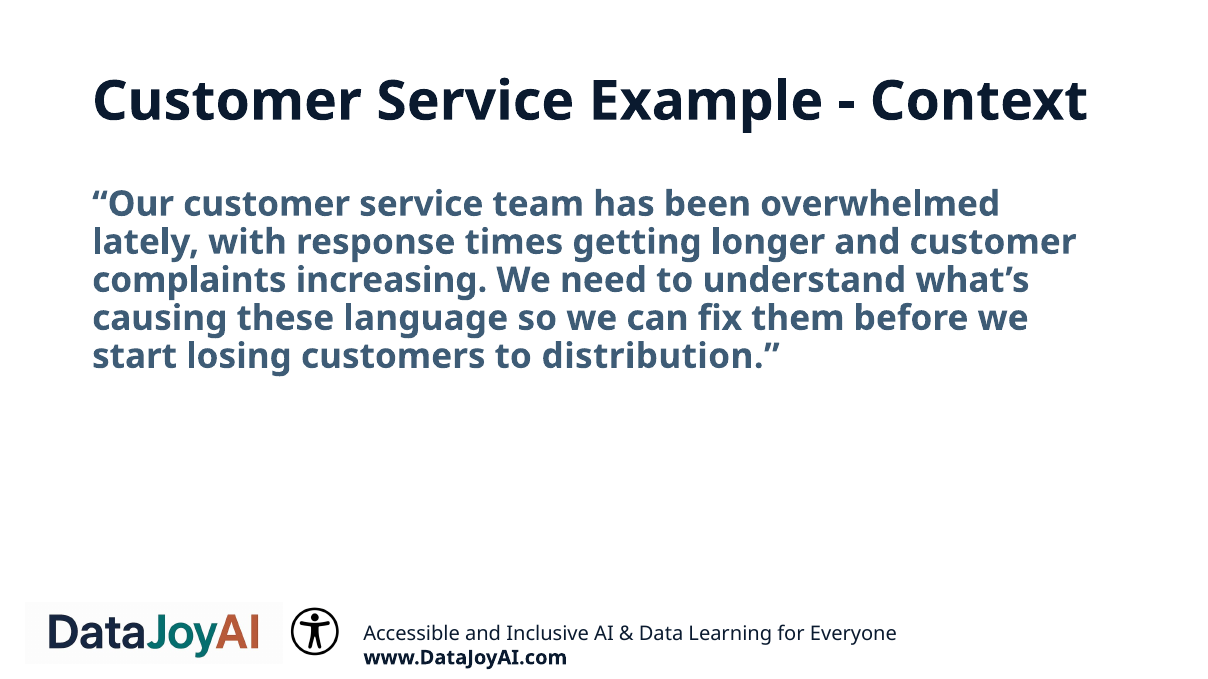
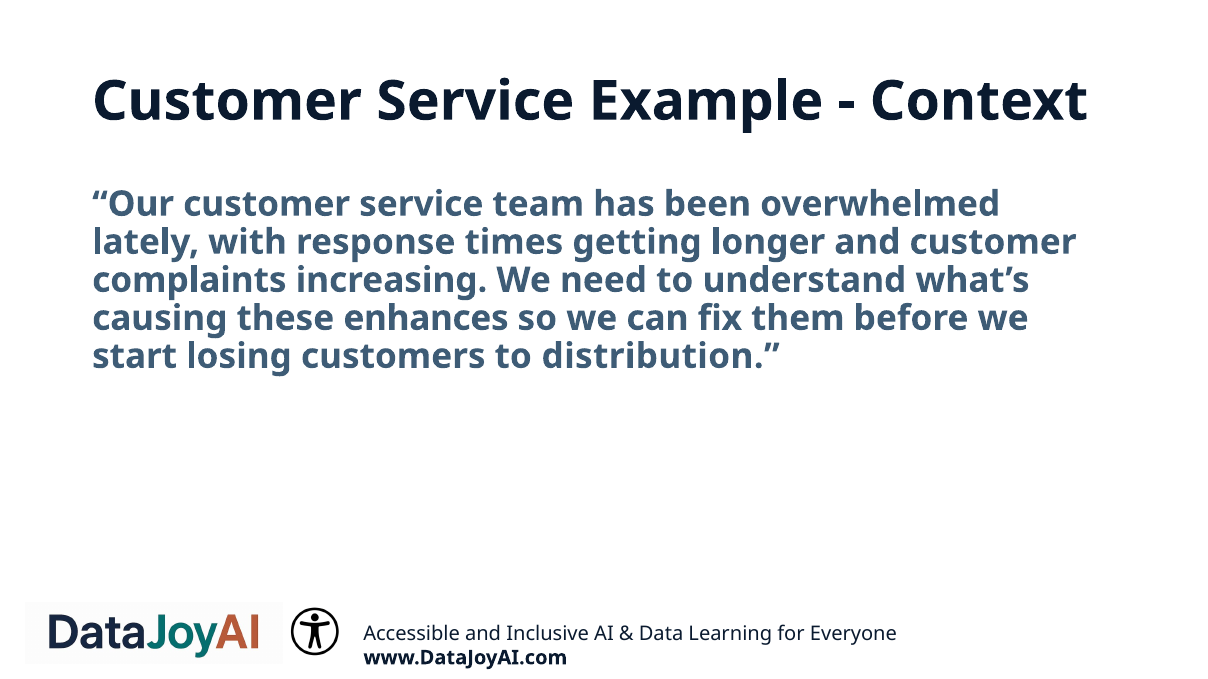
language: language -> enhances
